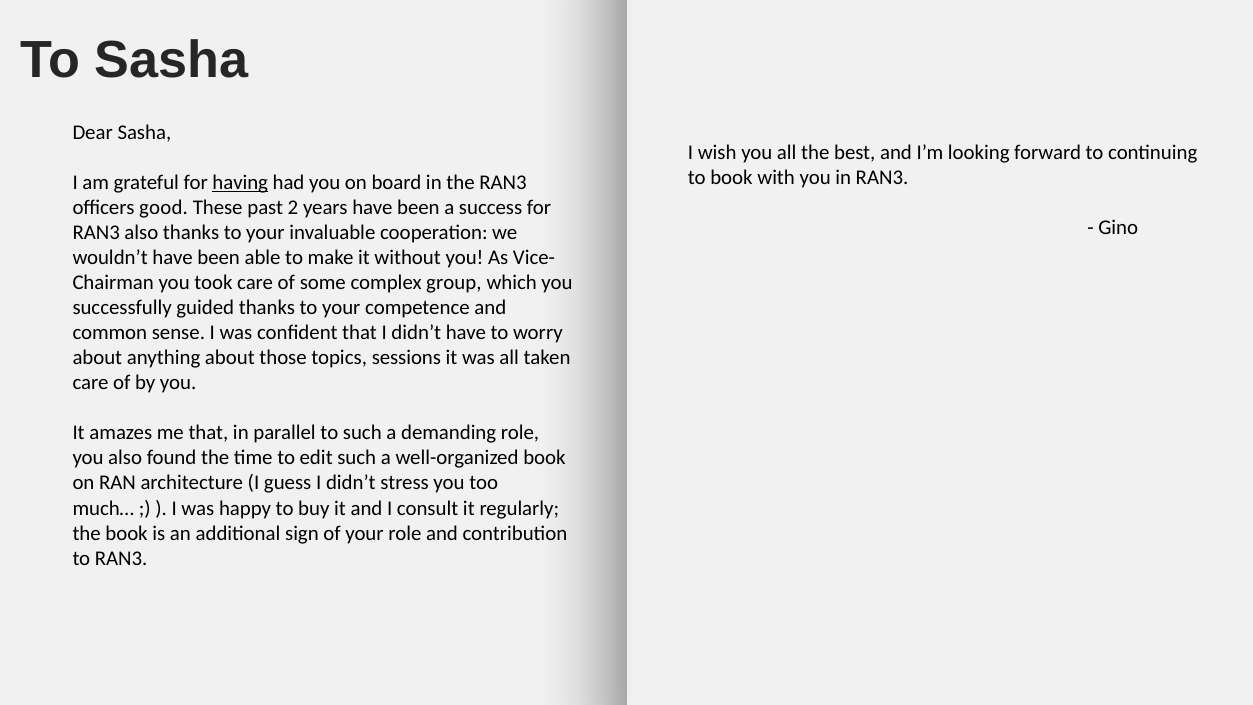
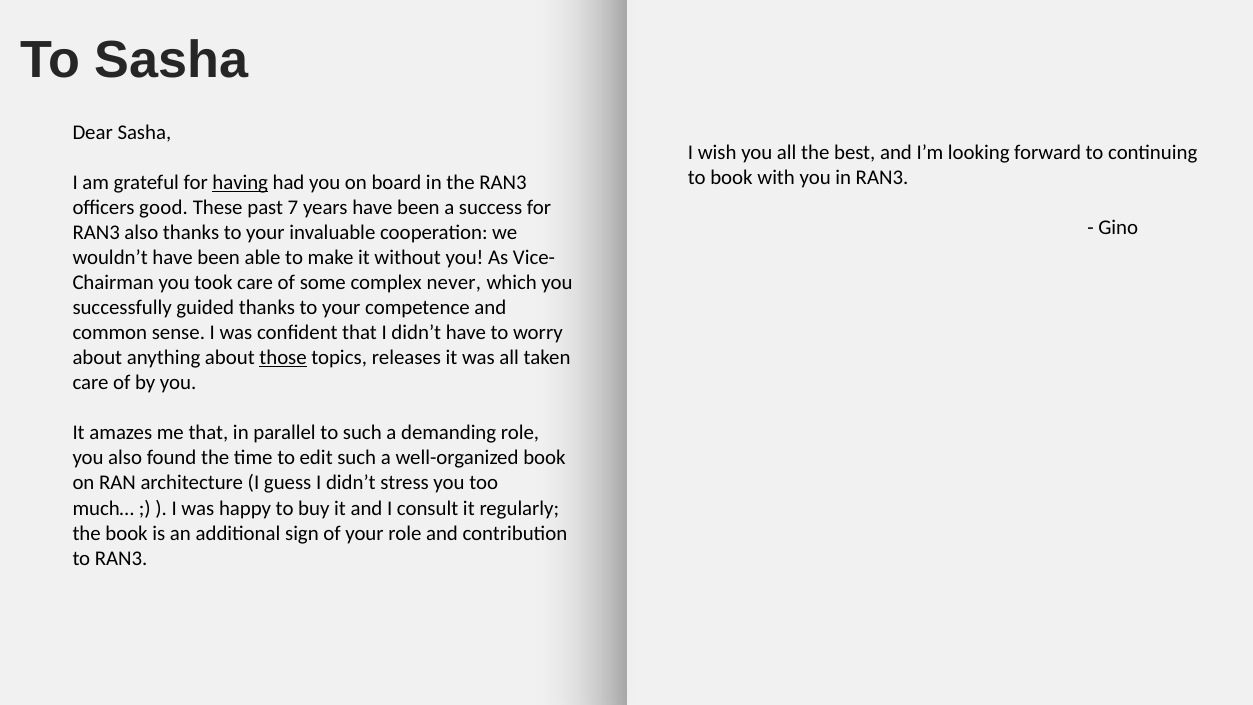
2: 2 -> 7
group: group -> never
those underline: none -> present
sessions: sessions -> releases
